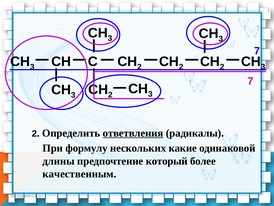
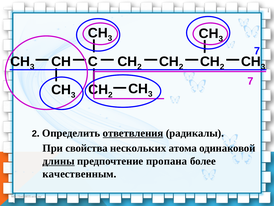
формулу: формулу -> свойства
какие: какие -> атома
длины underline: none -> present
который: который -> пропана
